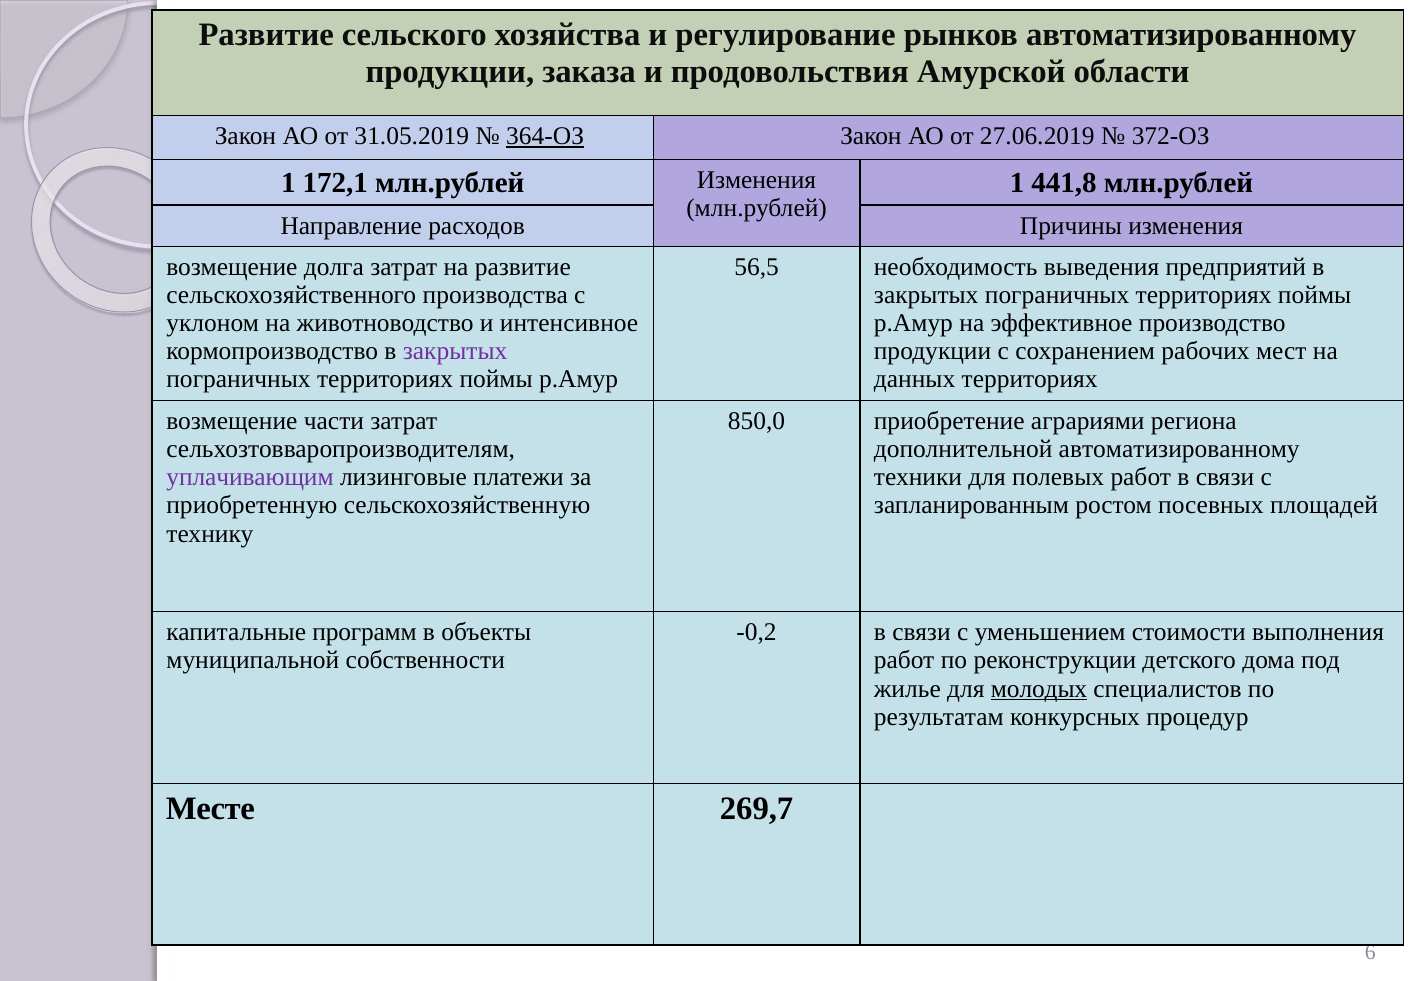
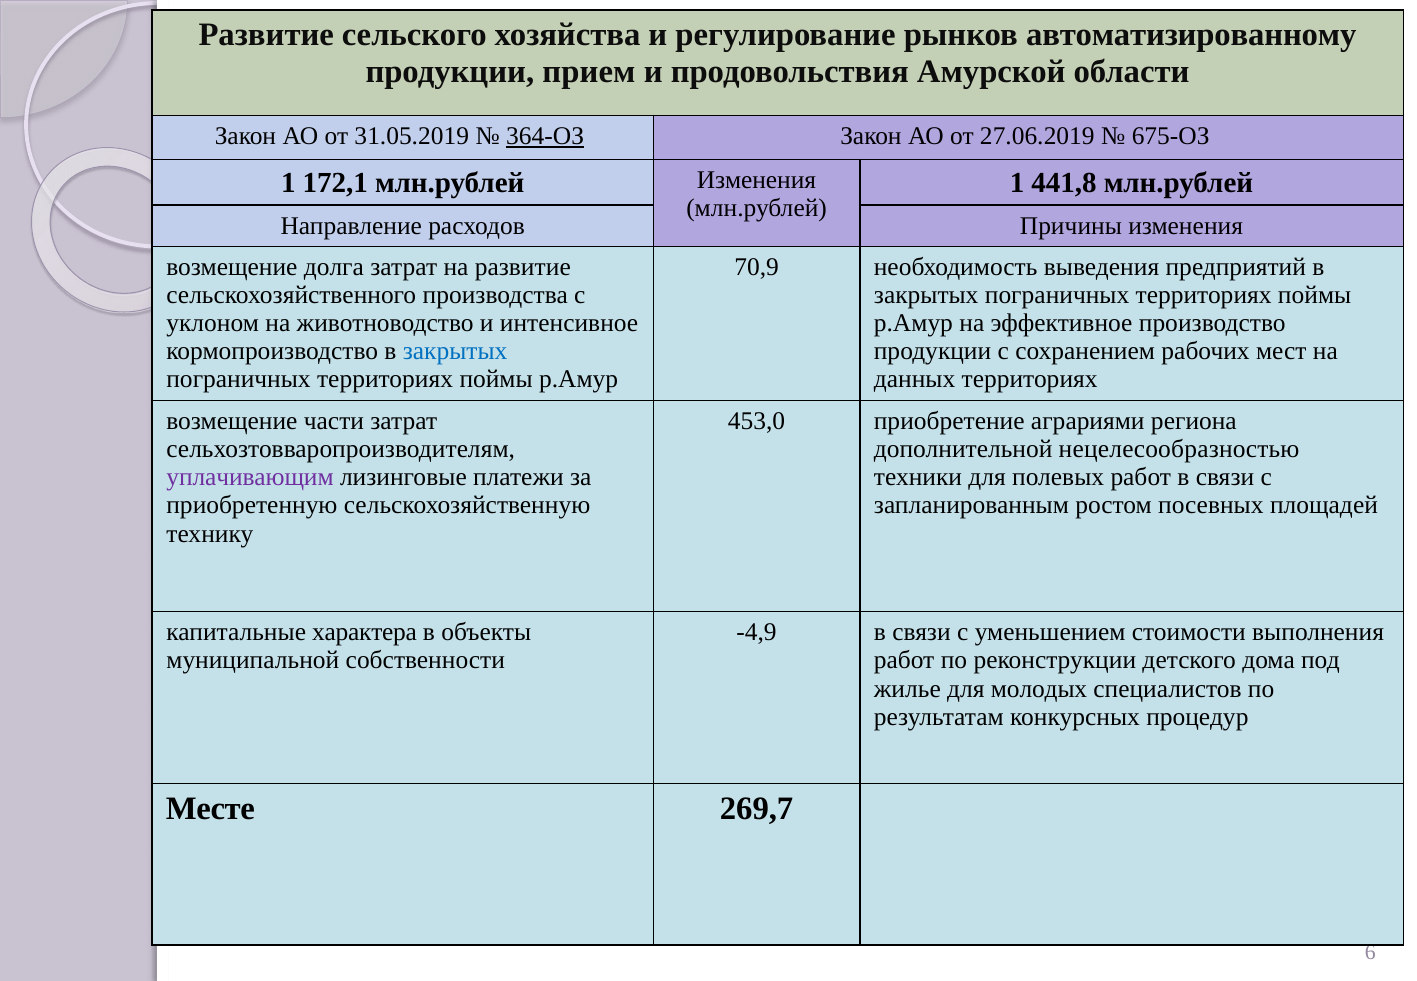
заказа: заказа -> прием
372-ОЗ: 372-ОЗ -> 675-ОЗ
56,5: 56,5 -> 70,9
закрытых at (455, 351) colour: purple -> blue
850,0: 850,0 -> 453,0
дополнительной автоматизированному: автоматизированному -> нецелесообразностью
программ: программ -> характера
-0,2: -0,2 -> -4,9
молодых underline: present -> none
